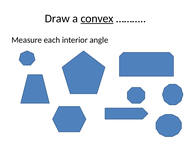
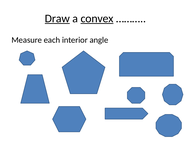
Draw underline: none -> present
